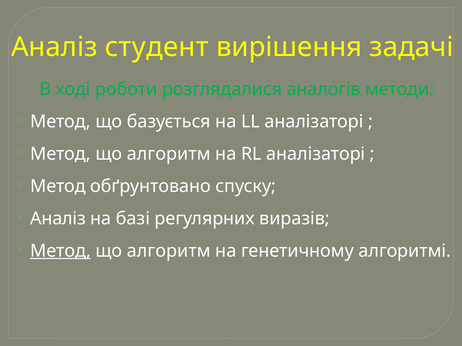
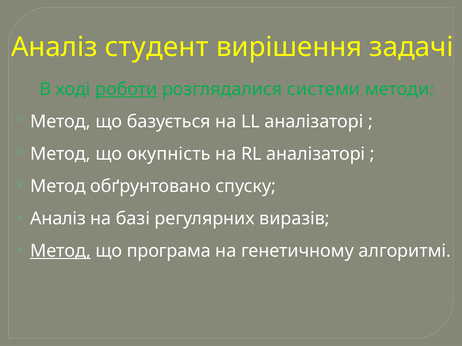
роботи underline: none -> present
аналогів: аналогів -> системи
алгоритм at (169, 154): алгоритм -> окупність
алгоритм at (169, 251): алгоритм -> програма
